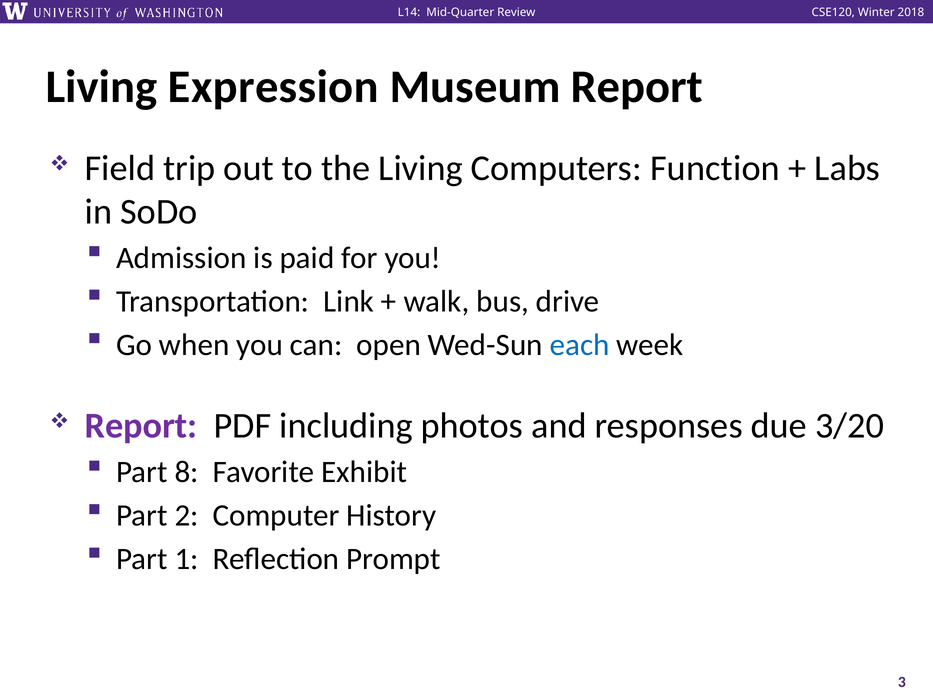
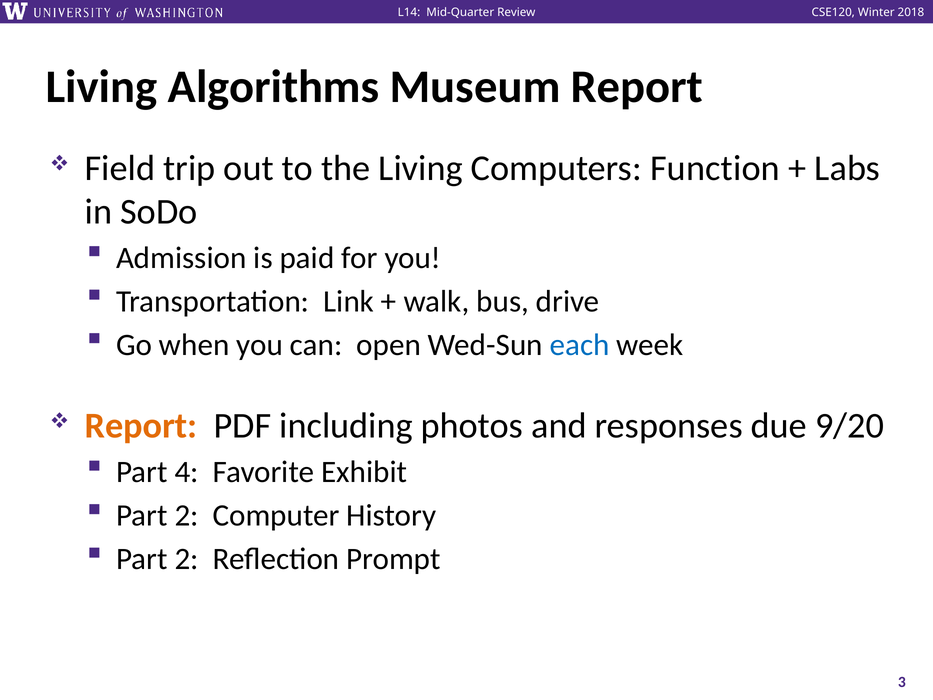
Expression: Expression -> Algorithms
Report at (141, 426) colour: purple -> orange
3/20: 3/20 -> 9/20
8: 8 -> 4
1 at (187, 559): 1 -> 2
